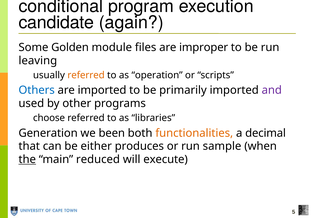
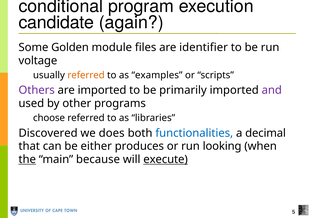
improper: improper -> identifier
leaving: leaving -> voltage
operation: operation -> examples
Others colour: blue -> purple
Generation: Generation -> Discovered
been: been -> does
functionalities colour: orange -> blue
sample: sample -> looking
reduced: reduced -> because
execute underline: none -> present
